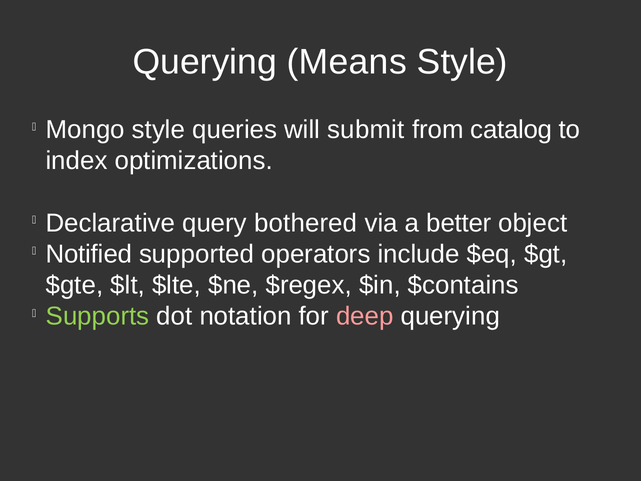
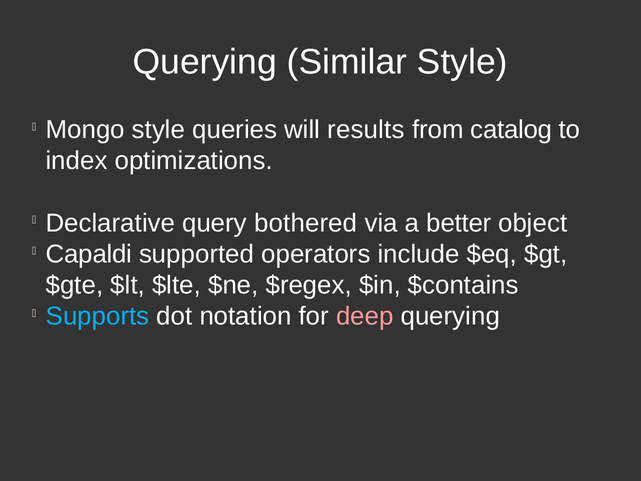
Means: Means -> Similar
submit: submit -> results
Notified: Notified -> Capaldi
Supports colour: light green -> light blue
